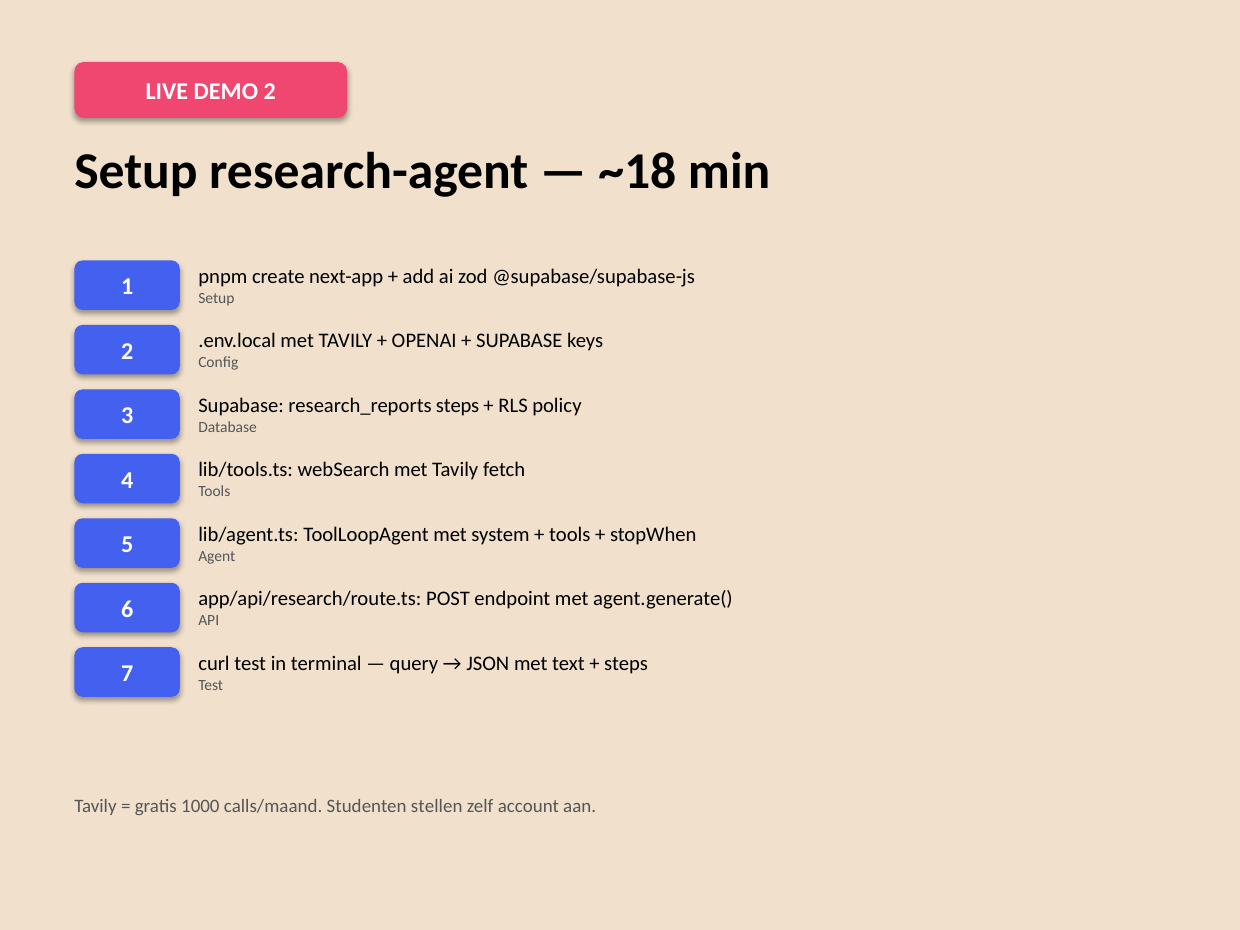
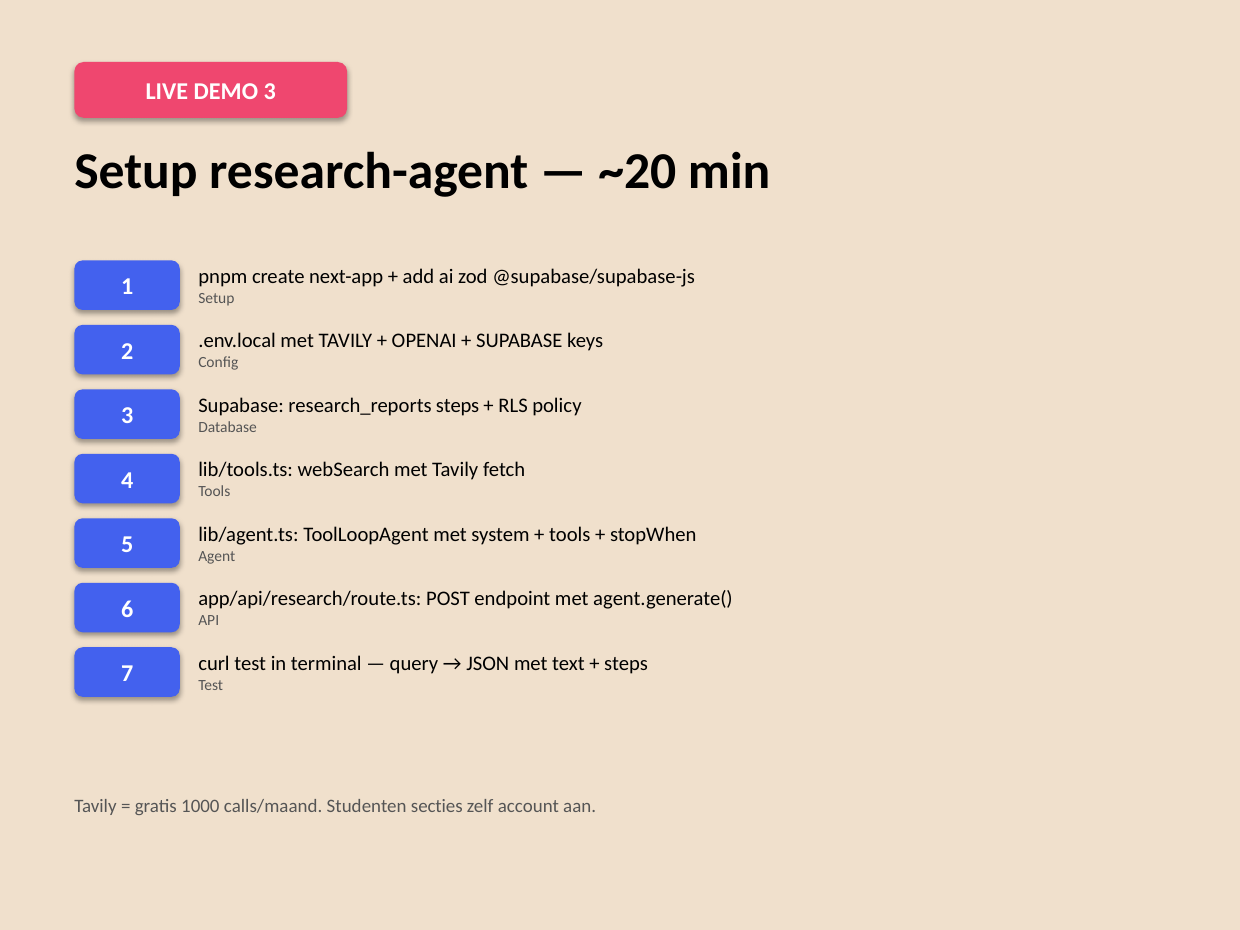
DEMO 2: 2 -> 3
~18: ~18 -> ~20
stellen: stellen -> secties
